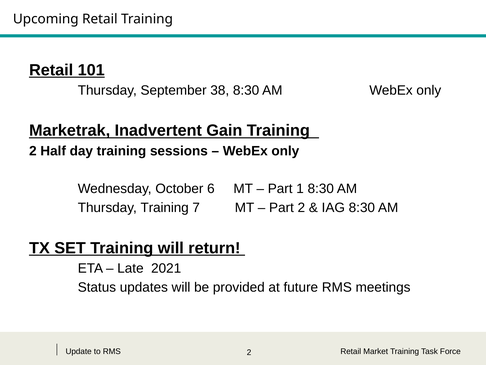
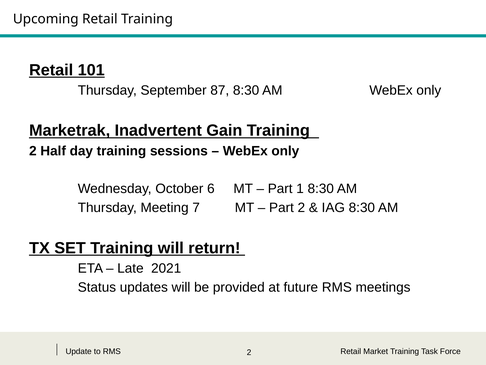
38: 38 -> 87
Thursday Training: Training -> Meeting
